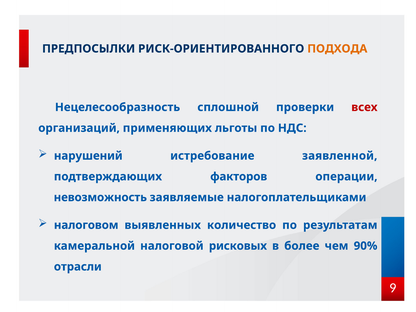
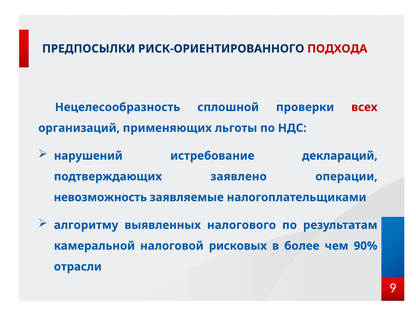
ПОДХОДА colour: orange -> red
заявленной: заявленной -> деклараций
факторов: факторов -> заявлено
налоговом: налоговом -> алгоритму
количество: количество -> налогового
